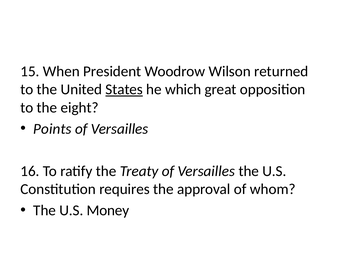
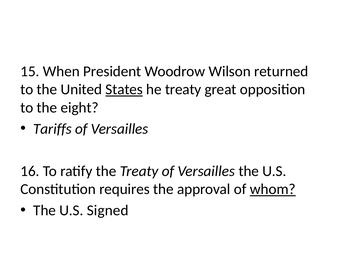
he which: which -> treaty
Points: Points -> Tariffs
whom underline: none -> present
Money: Money -> Signed
